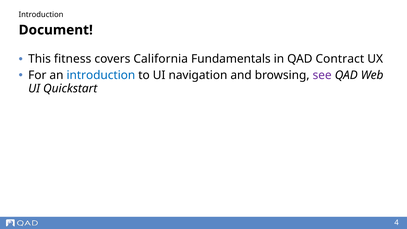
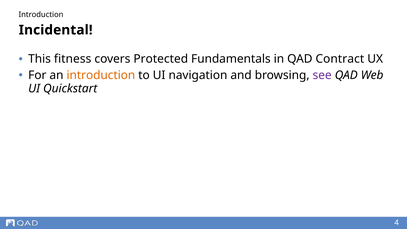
Document: Document -> Incidental
California: California -> Protected
introduction at (101, 75) colour: blue -> orange
